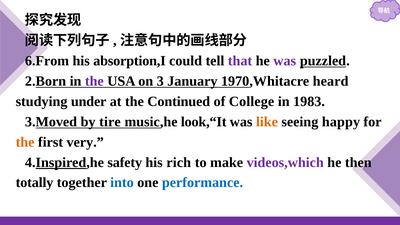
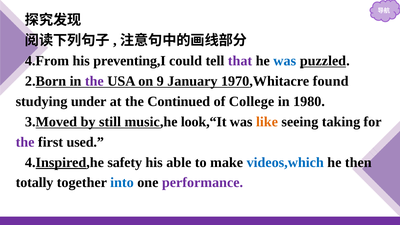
6.From: 6.From -> 4.From
absorption,I: absorption,I -> preventing,I
was at (285, 61) colour: purple -> blue
3: 3 -> 9
heard: heard -> found
1983: 1983 -> 1980
tire: tire -> still
happy: happy -> taking
the at (25, 142) colour: orange -> purple
very: very -> used
rich: rich -> able
videos,which colour: purple -> blue
performance colour: blue -> purple
